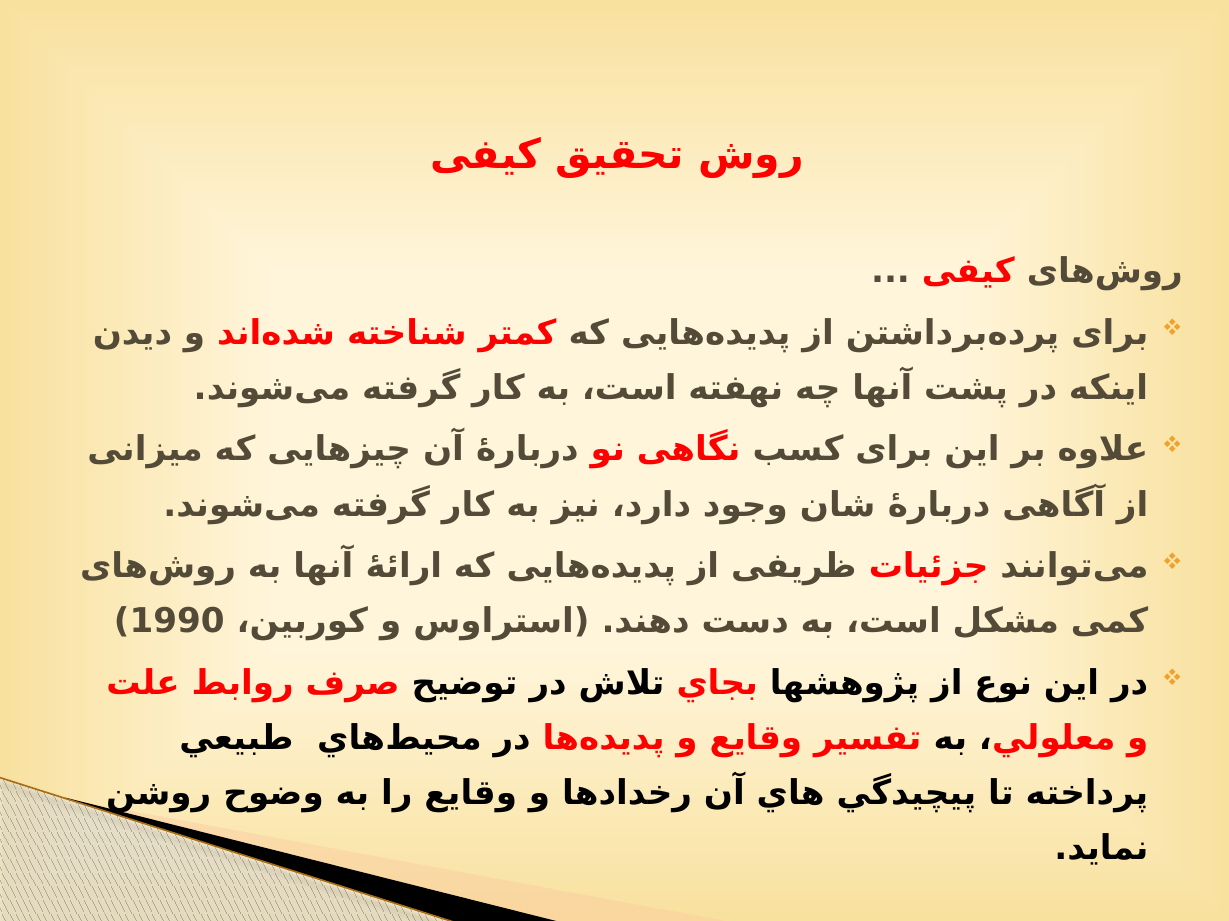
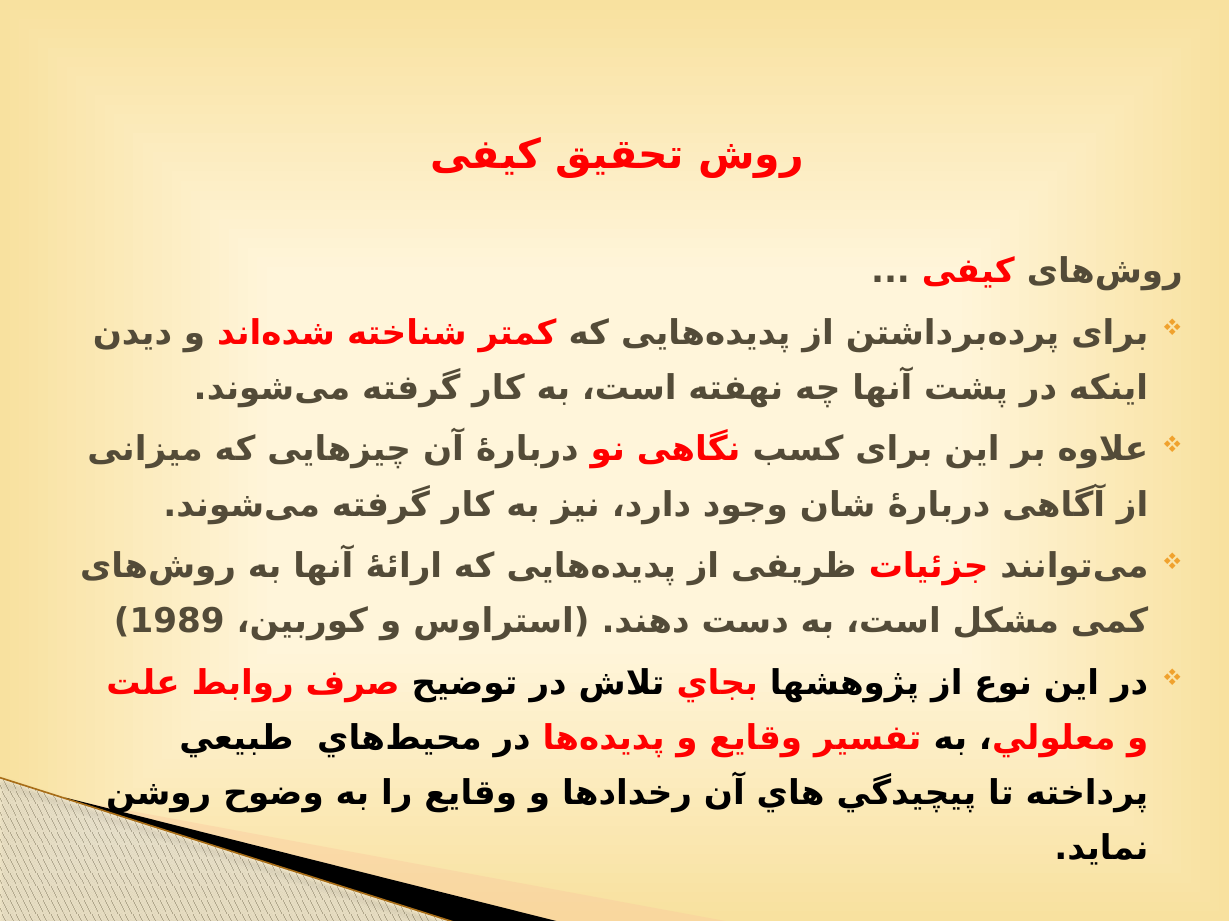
1990: 1990 -> 1989
